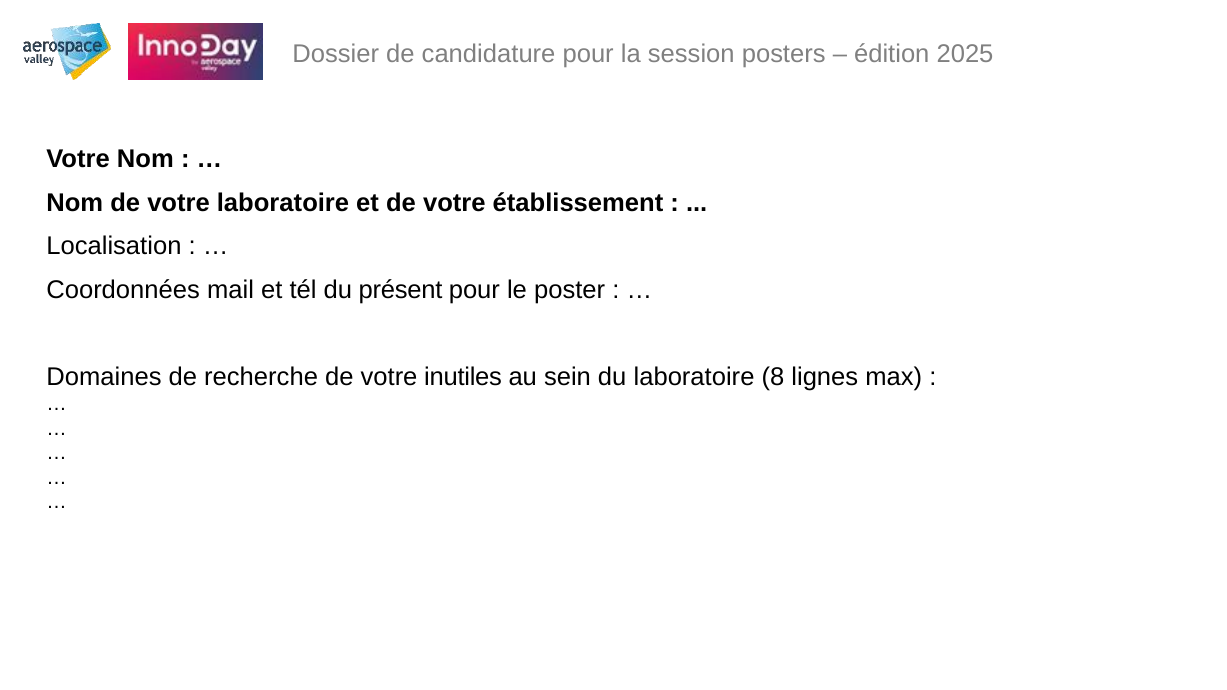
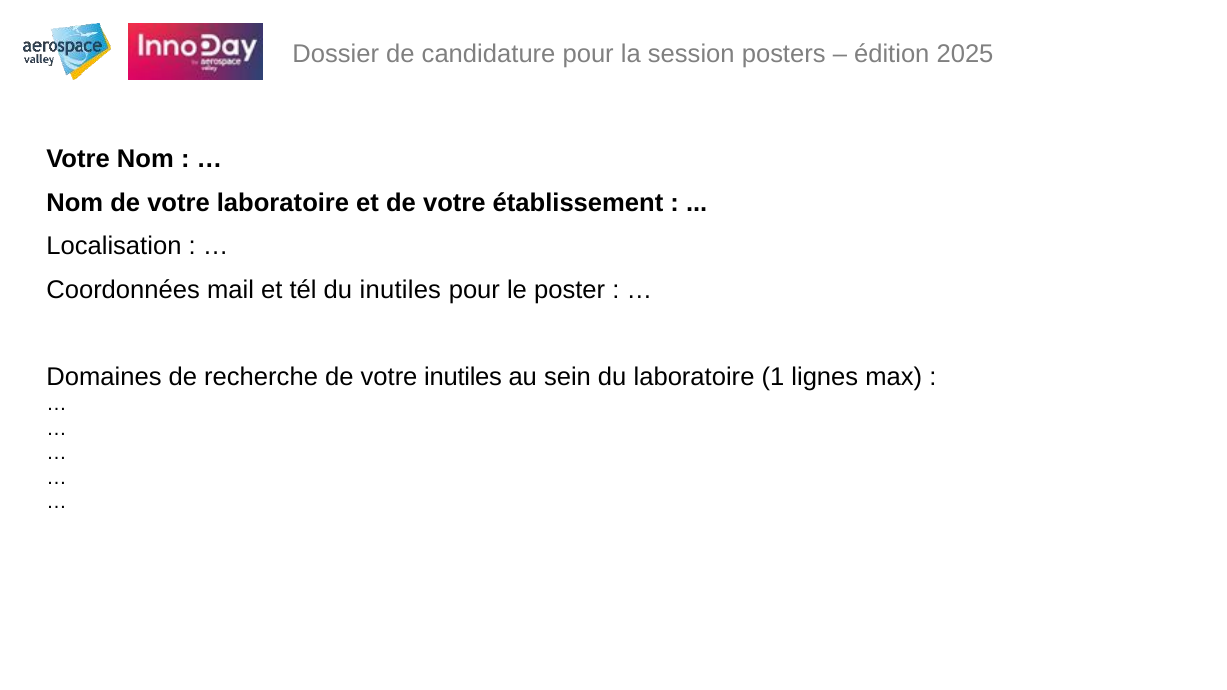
du présent: présent -> inutiles
8: 8 -> 1
